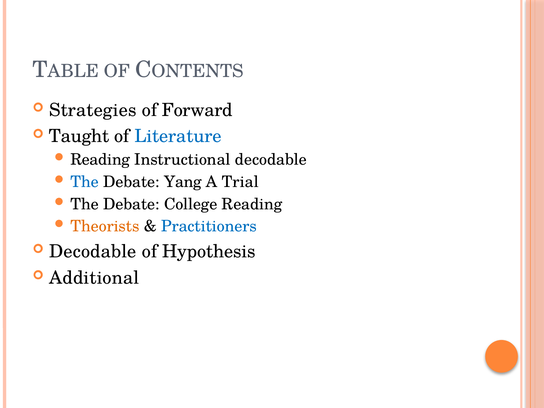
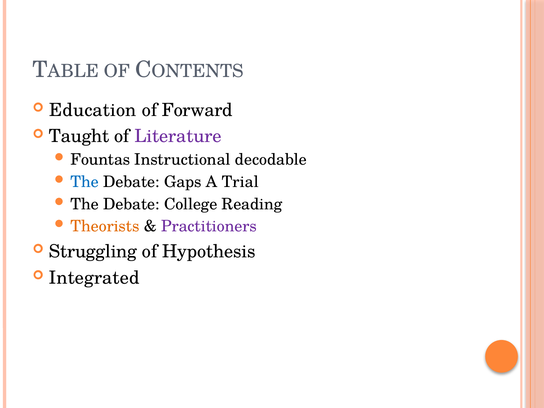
Strategies: Strategies -> Education
Literature colour: blue -> purple
Reading at (100, 160): Reading -> Fountas
Yang: Yang -> Gaps
Practitioners colour: blue -> purple
Decodable at (93, 251): Decodable -> Struggling
Additional: Additional -> Integrated
